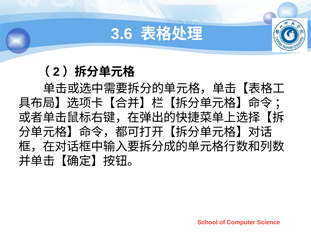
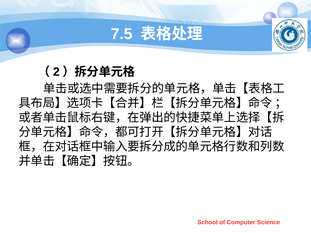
3.6: 3.6 -> 7.5
